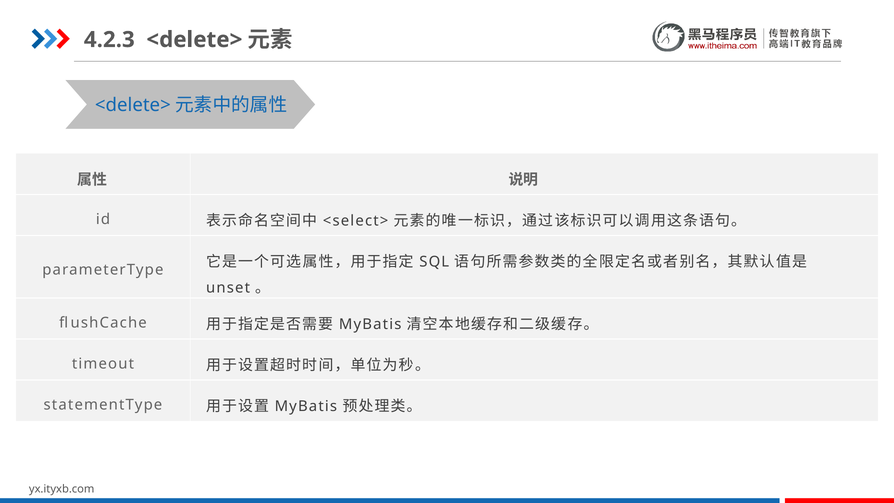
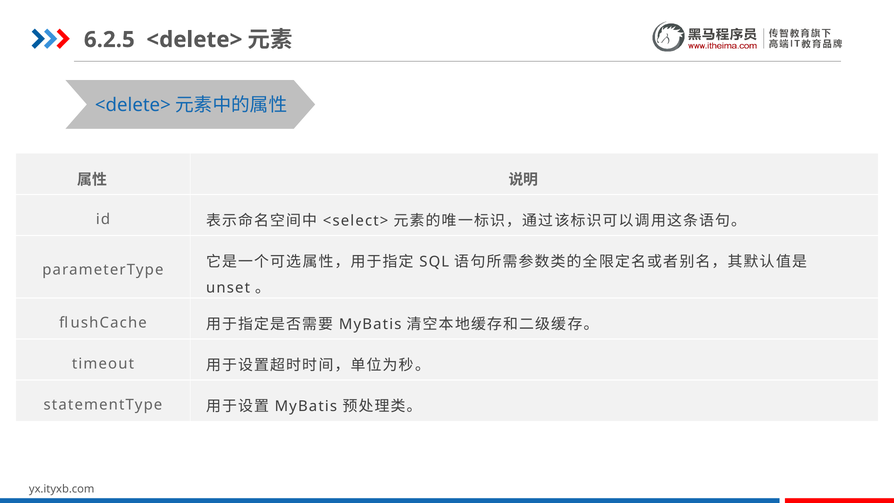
4.2.3: 4.2.3 -> 6.2.5
